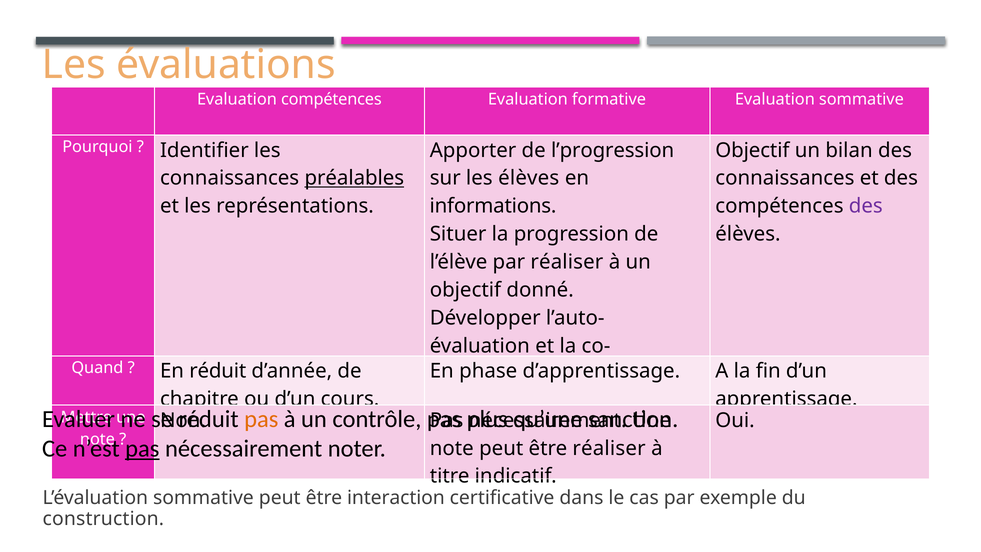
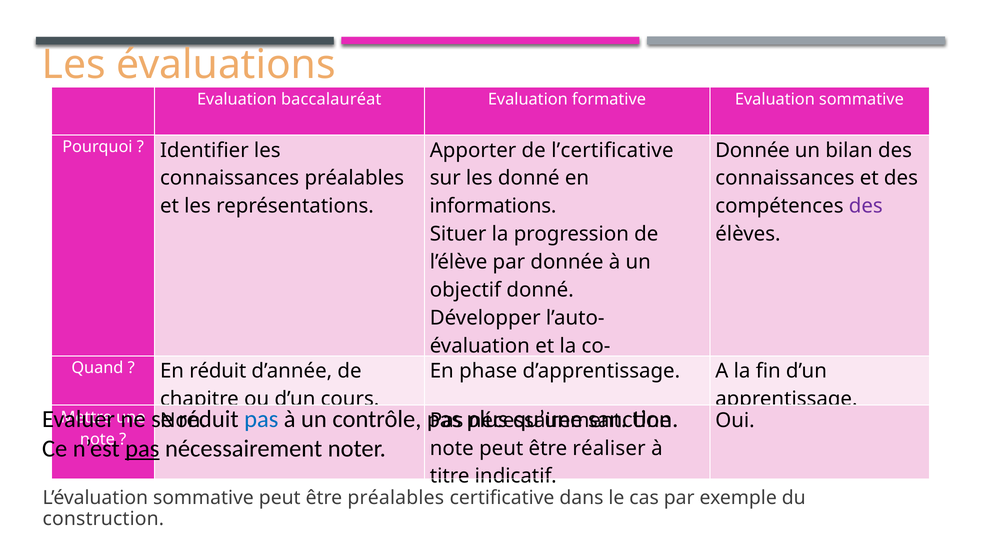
Evaluation compétences: compétences -> baccalauréat
l’progression: l’progression -> l’certificative
Objectif at (752, 150): Objectif -> Donnée
préalables at (354, 178) underline: present -> none
les élèves: élèves -> donné
par réaliser: réaliser -> donnée
pas at (261, 419) colour: orange -> blue
être interaction: interaction -> préalables
